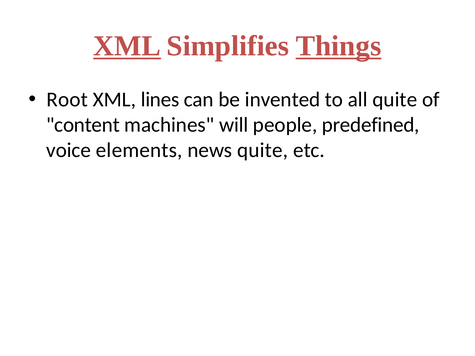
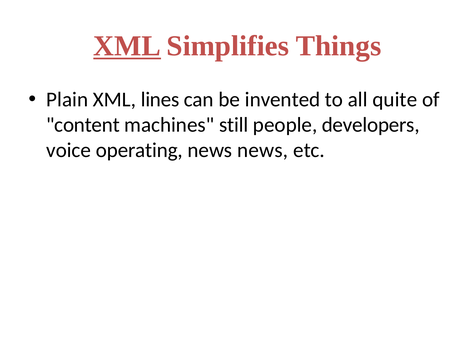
Things underline: present -> none
Root: Root -> Plain
will: will -> still
predefined: predefined -> developers
elements: elements -> operating
news quite: quite -> news
